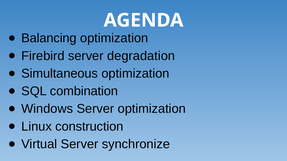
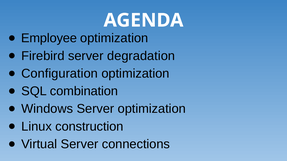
Balancing: Balancing -> Employee
Simultaneous: Simultaneous -> Configuration
synchronize: synchronize -> connections
